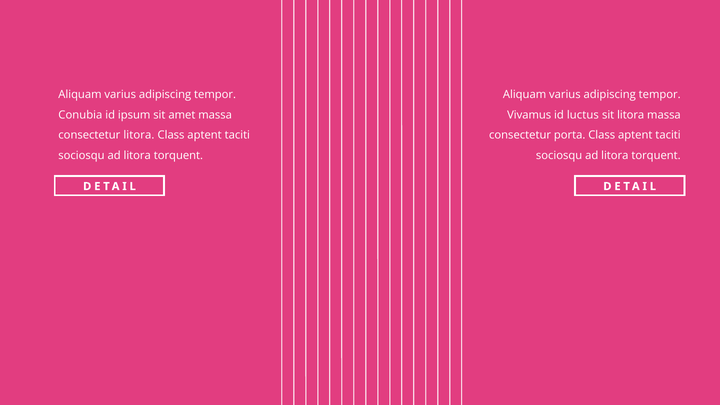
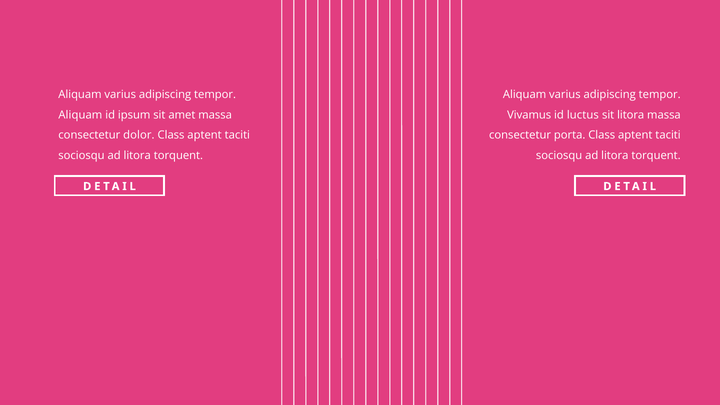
Conubia at (80, 115): Conubia -> Aliquam
consectetur litora: litora -> dolor
